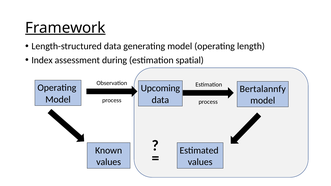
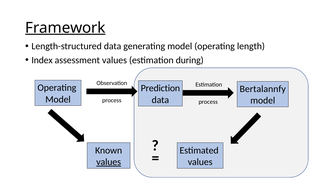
assessment during: during -> values
spatial: spatial -> during
Upcoming: Upcoming -> Prediction
values at (109, 162) underline: none -> present
